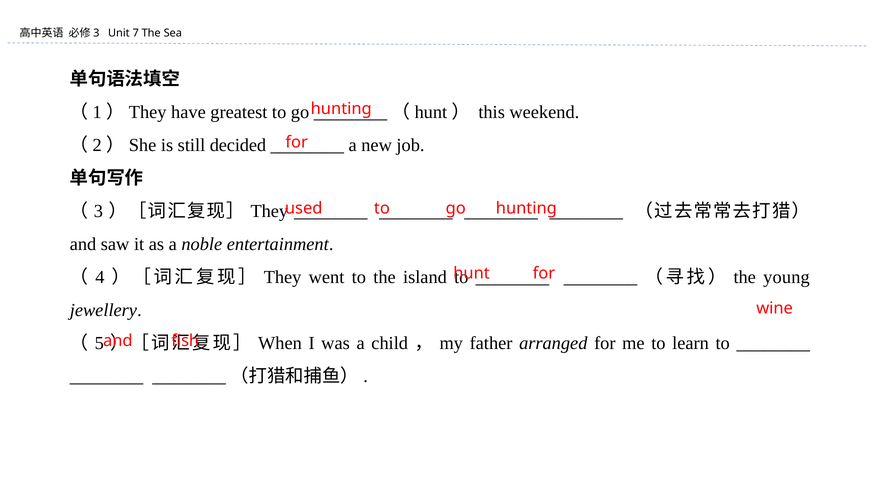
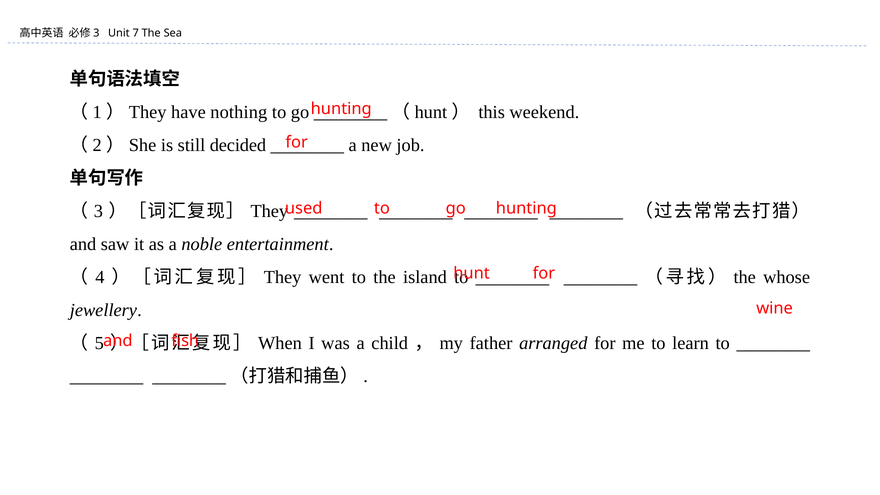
greatest: greatest -> nothing
young: young -> whose
